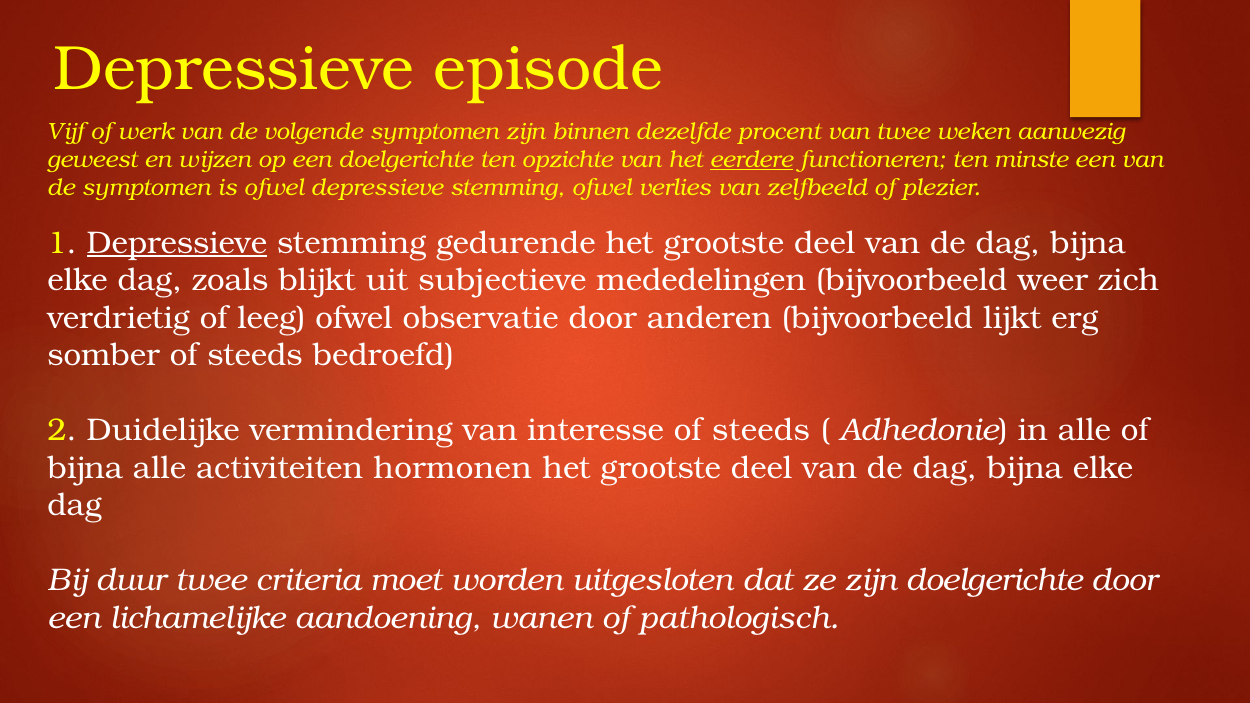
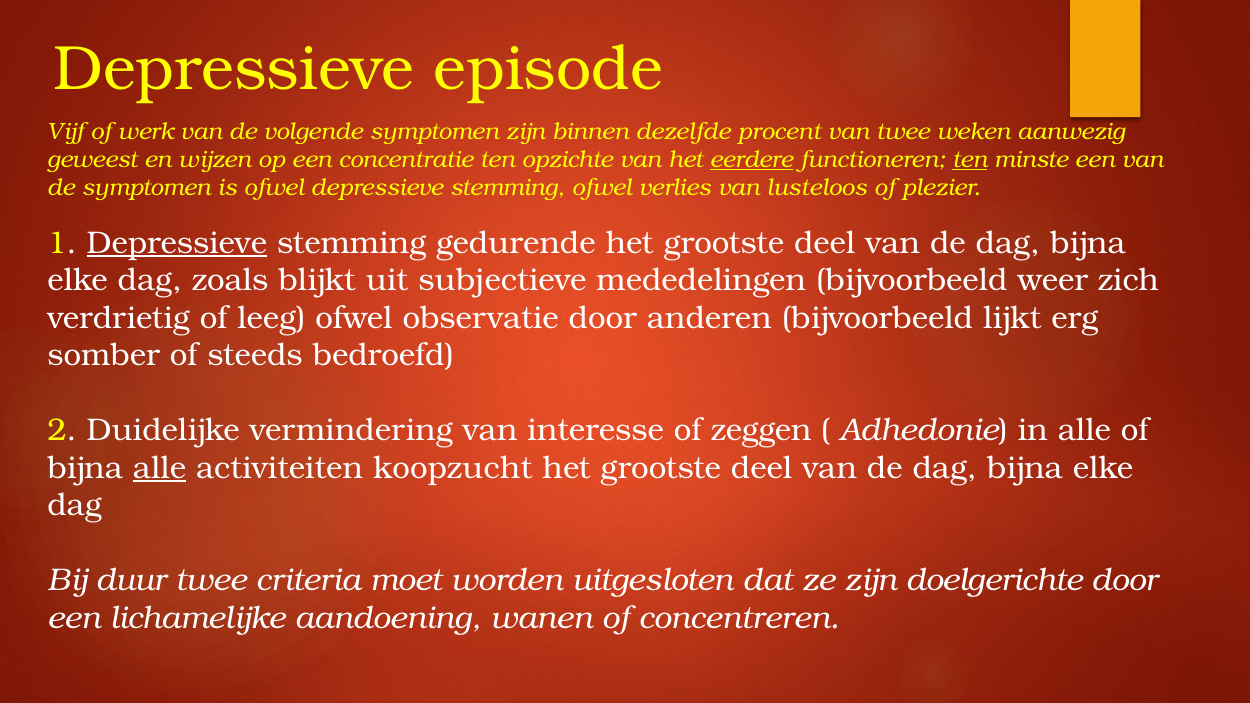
een doelgerichte: doelgerichte -> concentratie
ten at (970, 159) underline: none -> present
zelfbeeld: zelfbeeld -> lusteloos
interesse of steeds: steeds -> zeggen
alle at (160, 468) underline: none -> present
hormonen: hormonen -> koopzucht
pathologisch: pathologisch -> concentreren
